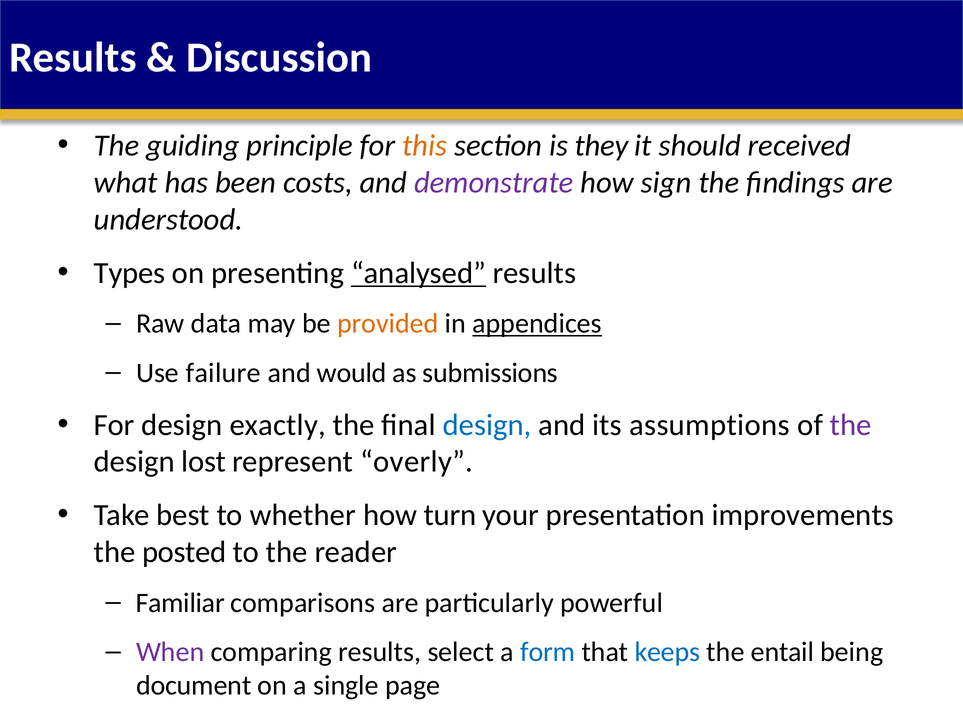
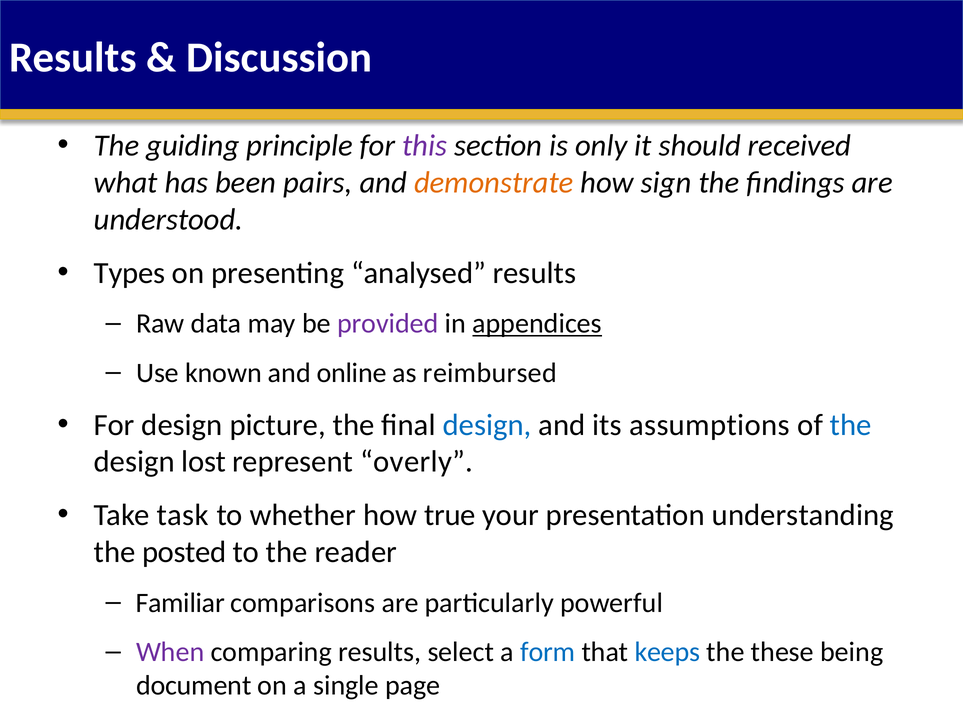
this colour: orange -> purple
they: they -> only
costs: costs -> pairs
demonstrate colour: purple -> orange
analysed underline: present -> none
provided colour: orange -> purple
failure: failure -> known
would: would -> online
submissions: submissions -> reimbursed
exactly: exactly -> picture
the at (851, 425) colour: purple -> blue
best: best -> task
turn: turn -> true
improvements: improvements -> understanding
entail: entail -> these
